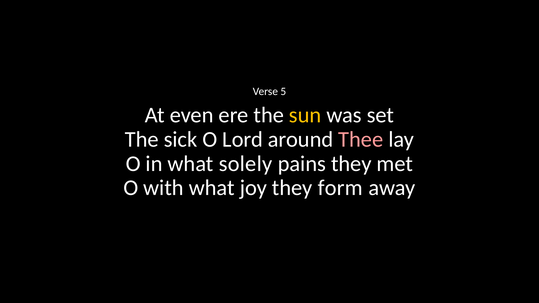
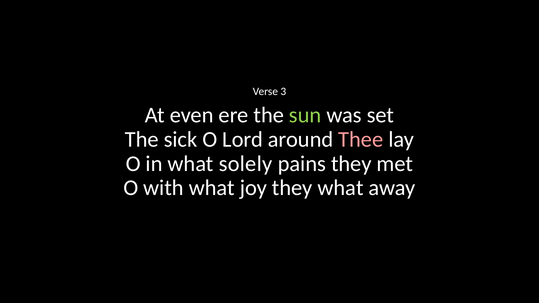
5: 5 -> 3
sun colour: yellow -> light green
they form: form -> what
